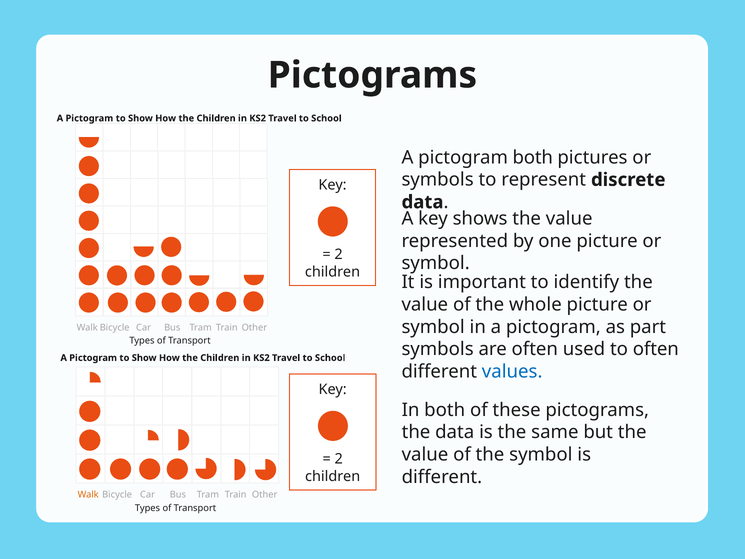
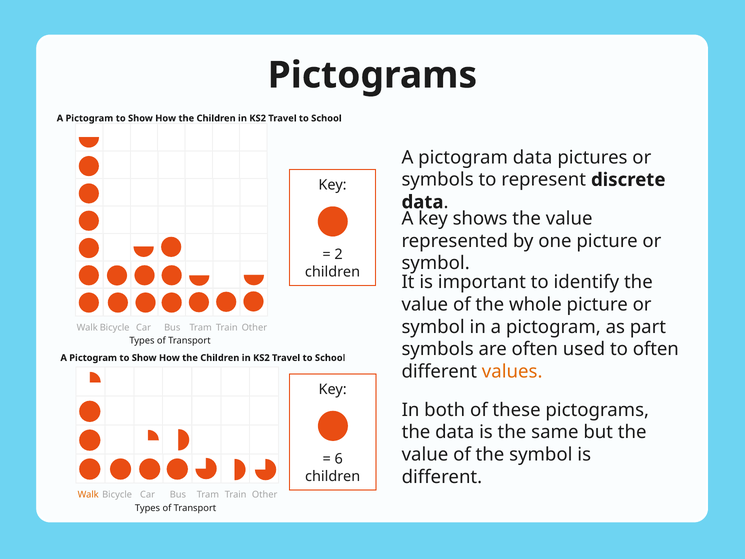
pictogram both: both -> data
values colour: blue -> orange
2 at (339, 459): 2 -> 6
